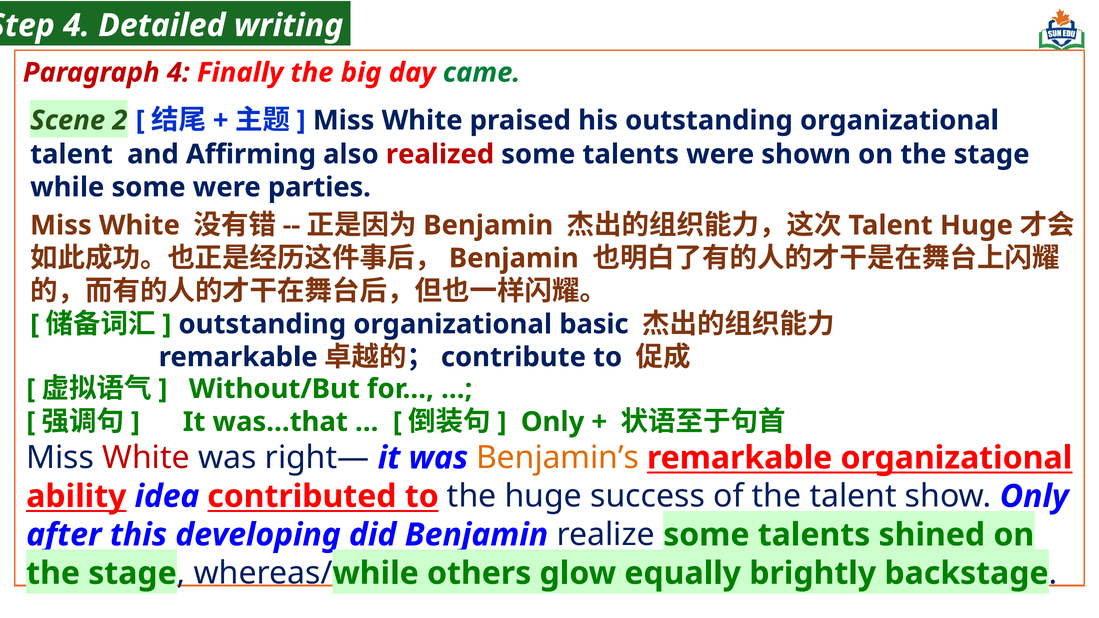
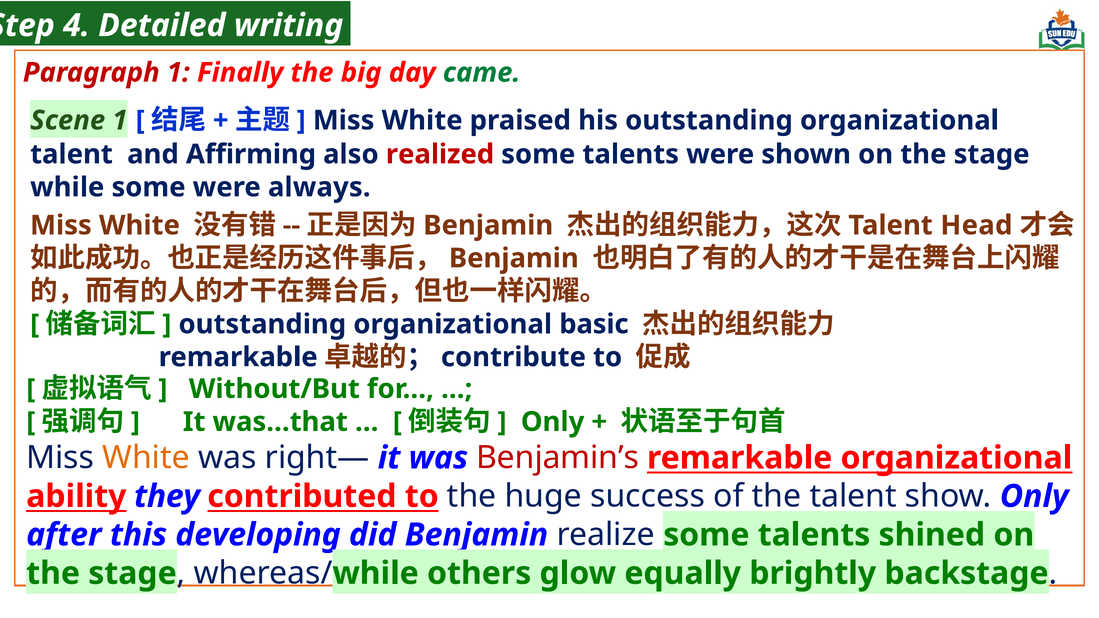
Paragraph 4: 4 -> 1
Scene 2: 2 -> 1
parties: parties -> always
Talent Huge: Huge -> Head
White at (146, 458) colour: red -> orange
Benjamin’s colour: orange -> red
idea: idea -> they
